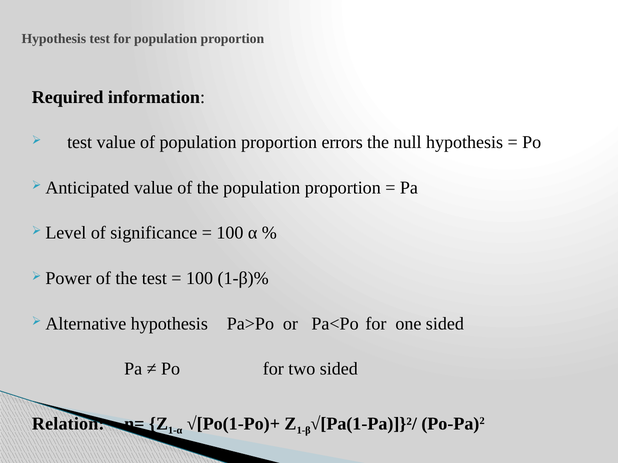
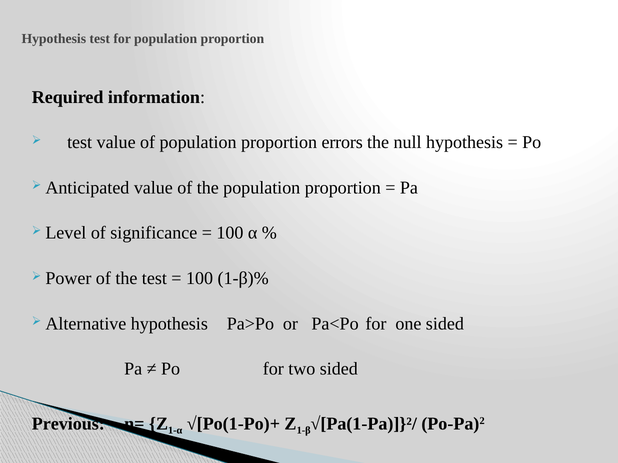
Relation: Relation -> Previous
